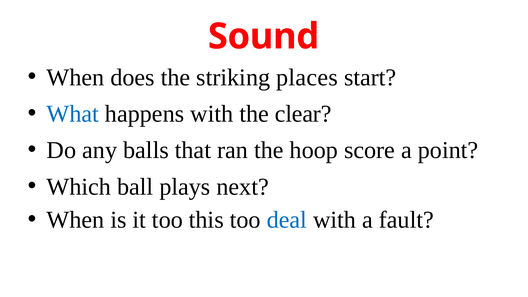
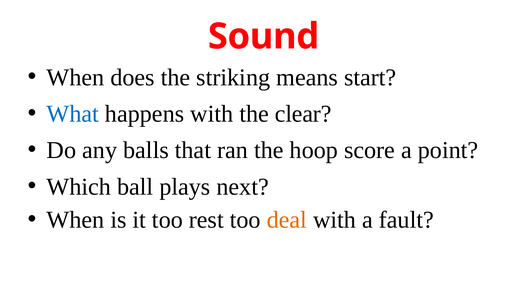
places: places -> means
this: this -> rest
deal colour: blue -> orange
